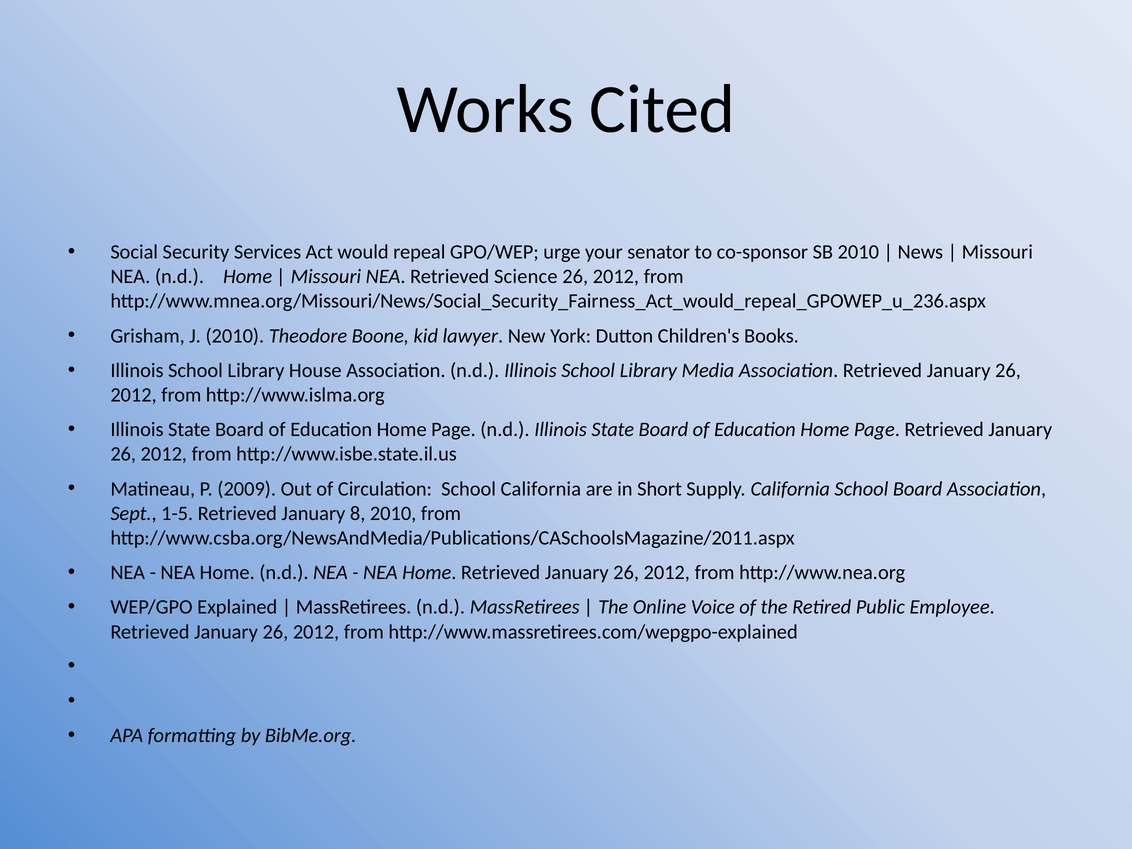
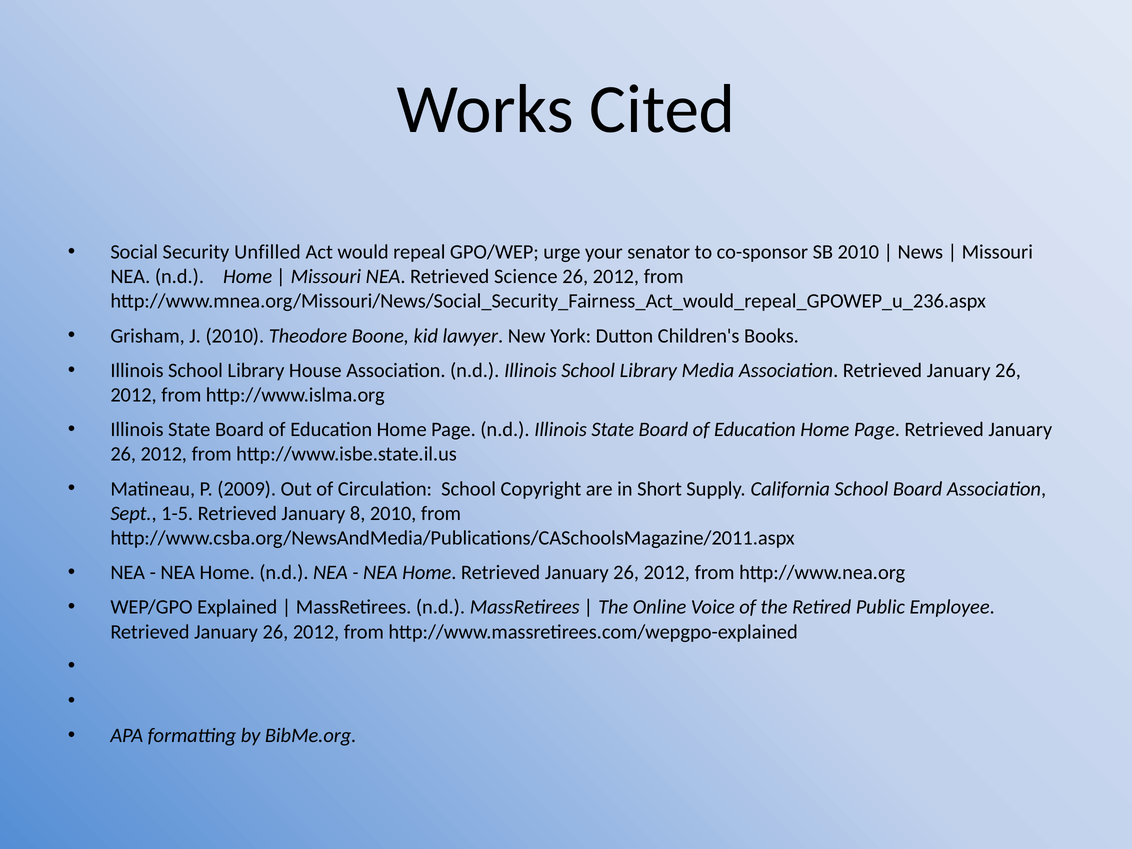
Services: Services -> Unfilled
School California: California -> Copyright
